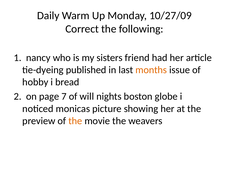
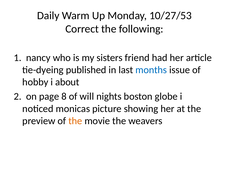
10/27/09: 10/27/09 -> 10/27/53
months colour: orange -> blue
bread: bread -> about
7: 7 -> 8
